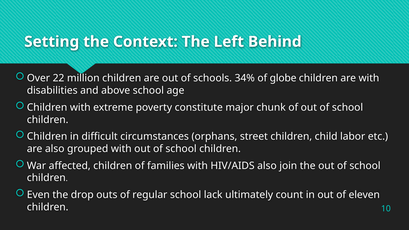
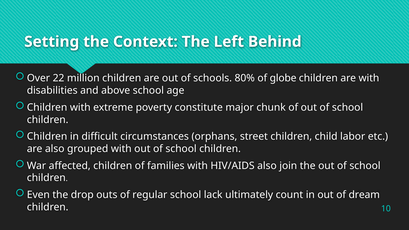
34%: 34% -> 80%
eleven: eleven -> dream
